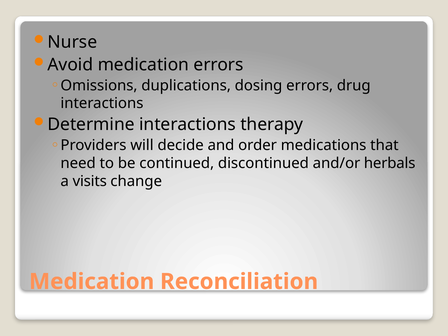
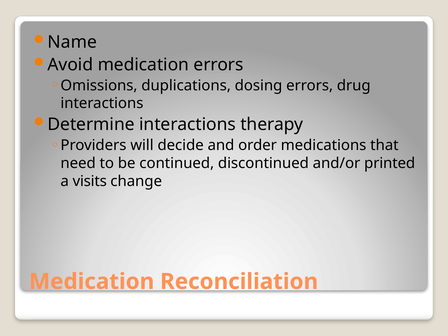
Nurse: Nurse -> Name
herbals: herbals -> printed
